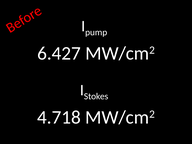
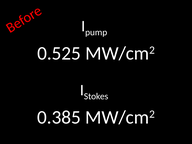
6.427: 6.427 -> 0.525
4.718: 4.718 -> 0.385
